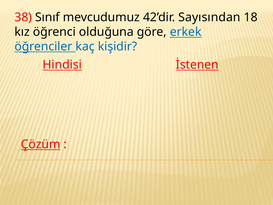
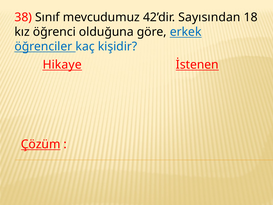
Hindisi: Hindisi -> Hikaye
